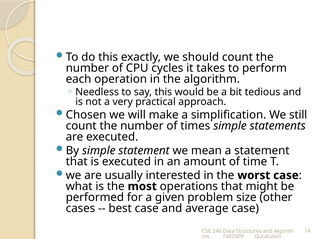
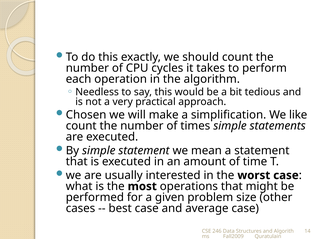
still: still -> like
